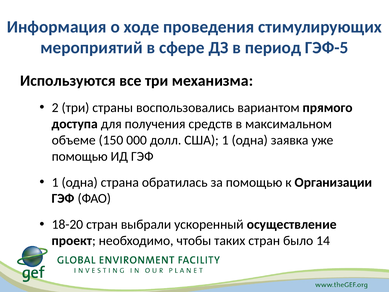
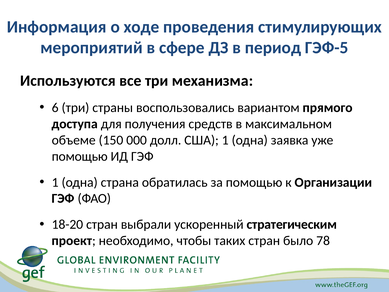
2: 2 -> 6
осуществление: осуществление -> стратегическим
14: 14 -> 78
